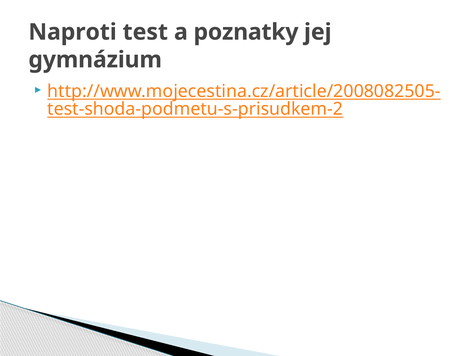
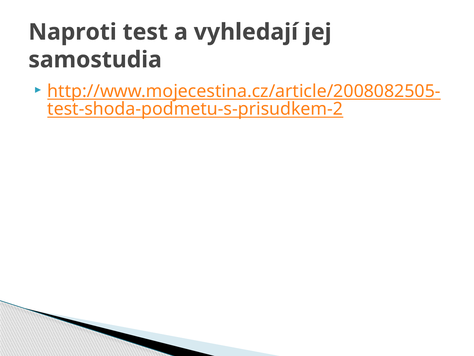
poznatky: poznatky -> vyhledají
gymnázium: gymnázium -> samostudia
